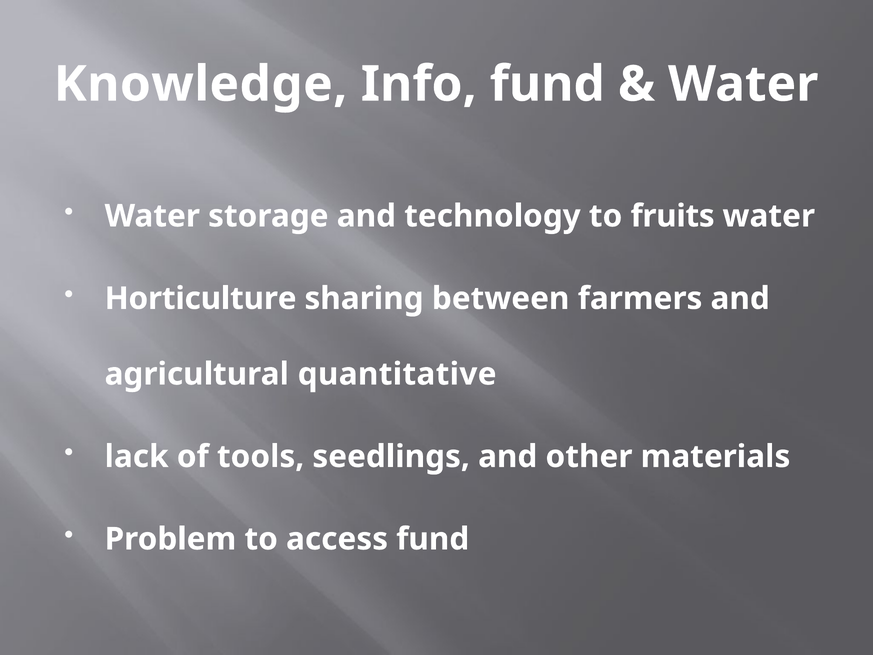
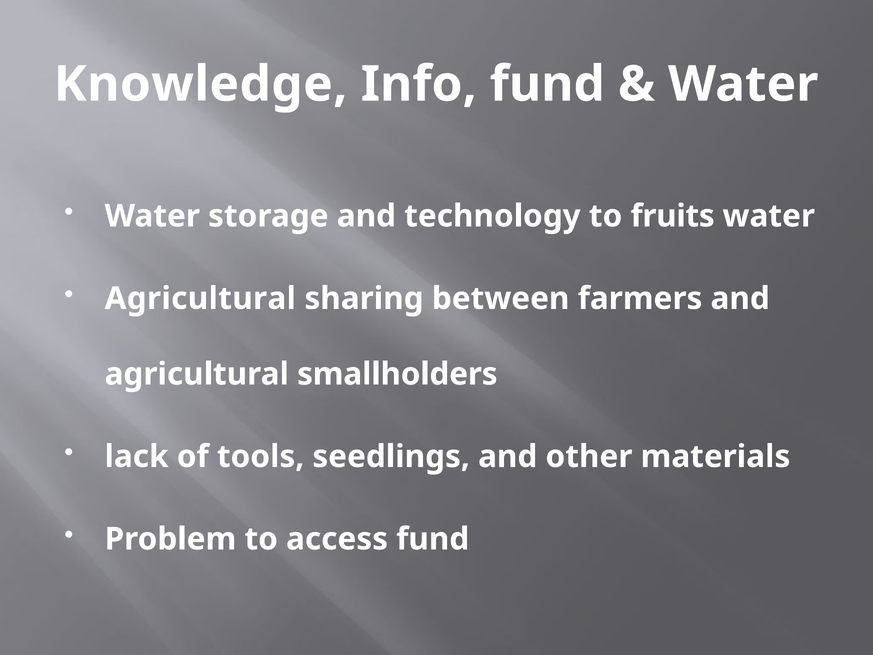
Horticulture at (201, 298): Horticulture -> Agricultural
quantitative: quantitative -> smallholders
